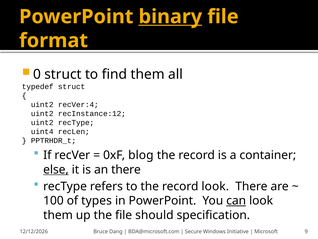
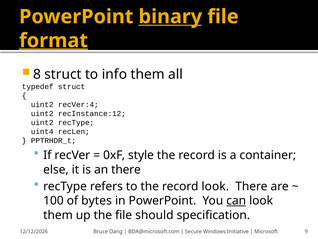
format underline: none -> present
0: 0 -> 8
find: find -> info
blog: blog -> style
else underline: present -> none
types: types -> bytes
